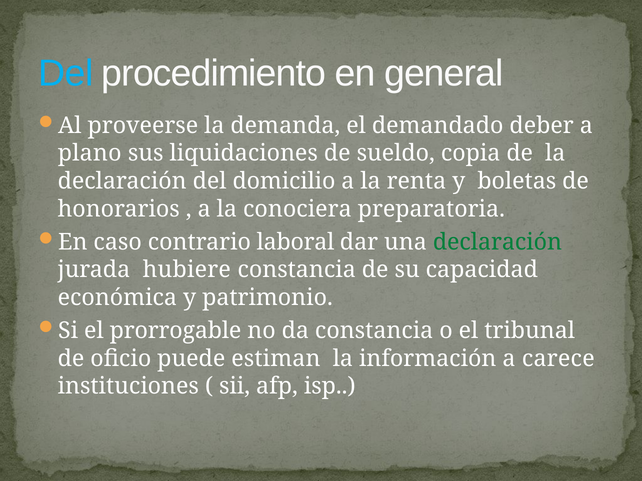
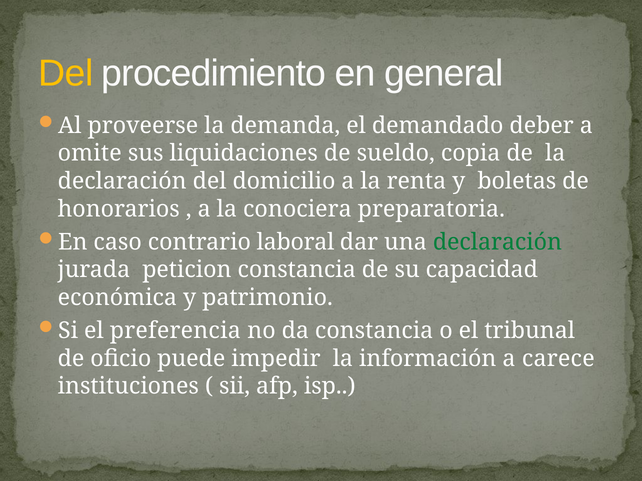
Del at (66, 73) colour: light blue -> yellow
plano: plano -> omite
hubiere: hubiere -> peticion
prorrogable: prorrogable -> preferencia
estiman: estiman -> impedir
